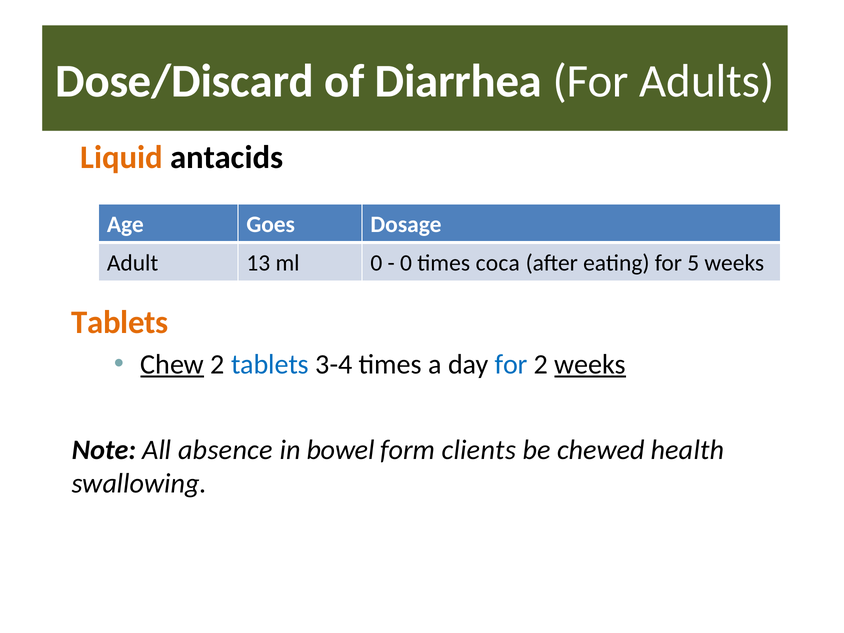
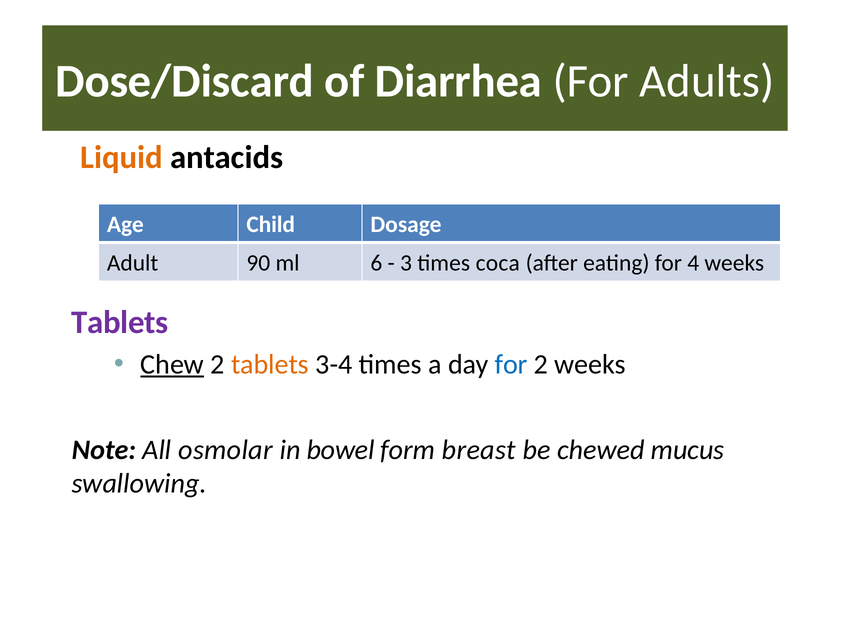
Goes: Goes -> Child
13: 13 -> 90
ml 0: 0 -> 6
0 at (406, 263): 0 -> 3
5: 5 -> 4
Tablets at (120, 323) colour: orange -> purple
tablets at (270, 364) colour: blue -> orange
weeks at (590, 364) underline: present -> none
absence: absence -> osmolar
clients: clients -> breast
health: health -> mucus
